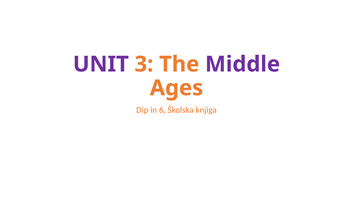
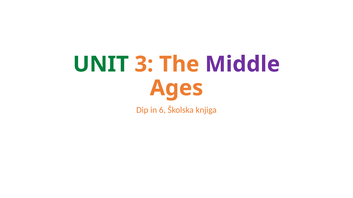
UNIT colour: purple -> green
